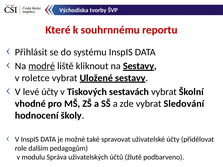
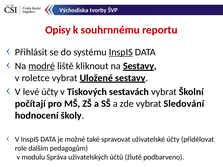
Které: Které -> Opisy
InspIS at (121, 52) underline: none -> present
vhodné: vhodné -> počítají
